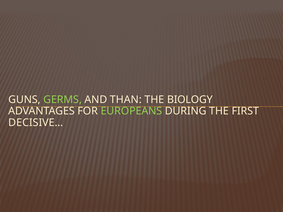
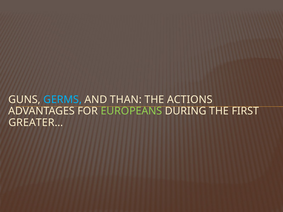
GERMS colour: light green -> light blue
BIOLOGY: BIOLOGY -> ACTIONS
DECISIVE…: DECISIVE… -> GREATER…
